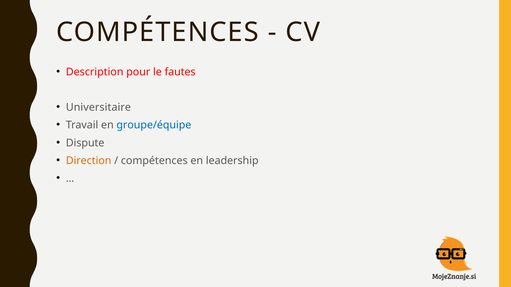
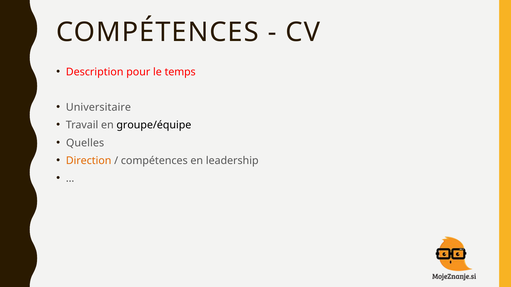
fautes: fautes -> temps
groupe/équipe colour: blue -> black
Dispute: Dispute -> Quelles
